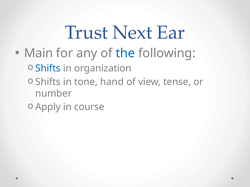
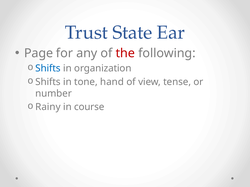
Next: Next -> State
Main: Main -> Page
the colour: blue -> red
Apply: Apply -> Rainy
